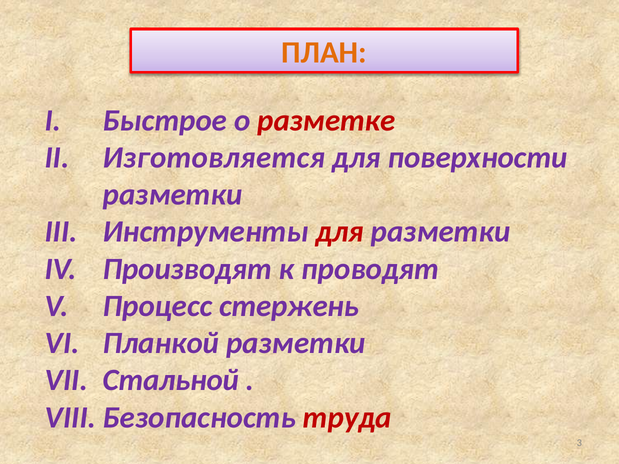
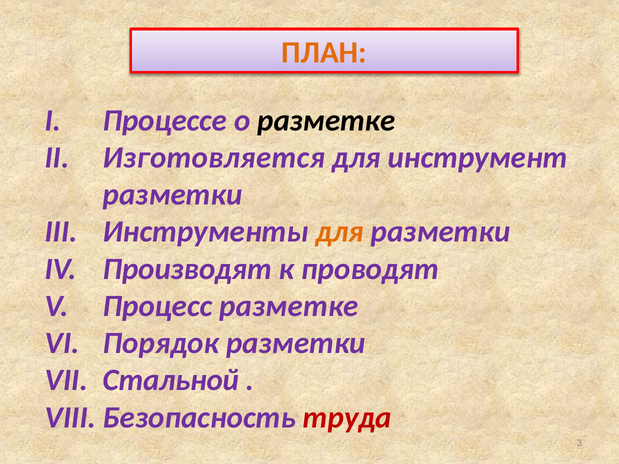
Быстрое: Быстрое -> Процессе
разметке at (326, 120) colour: red -> black
поверхности: поверхности -> инструмент
для at (340, 232) colour: red -> orange
Процесс стержень: стержень -> разметке
Планкой: Планкой -> Порядок
